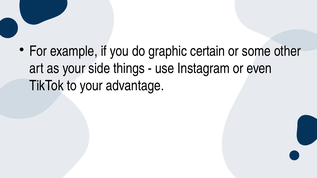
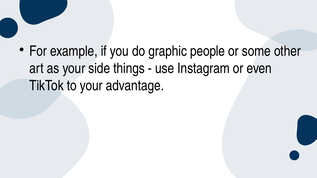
certain: certain -> people
